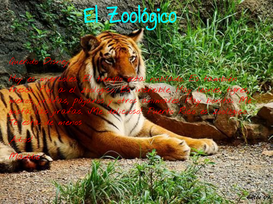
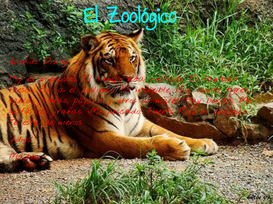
menos at (21, 101): menos -> tabla
delicioso: delicioso -> pescado
